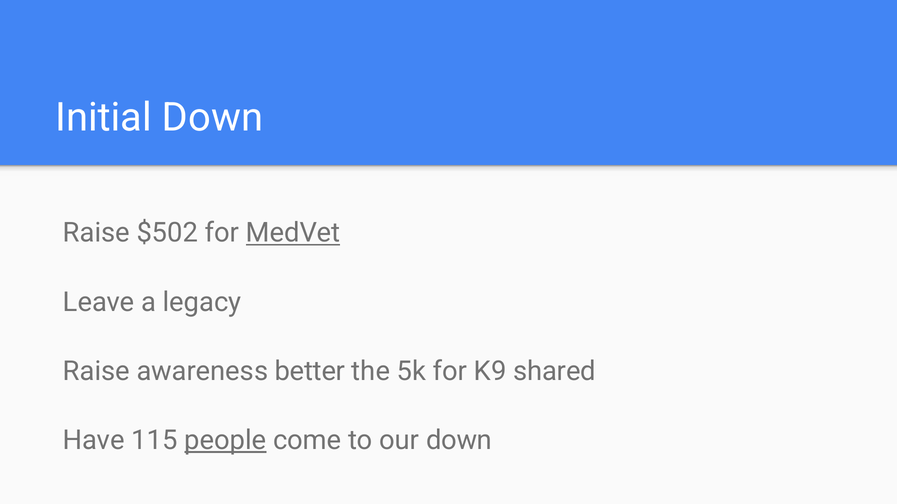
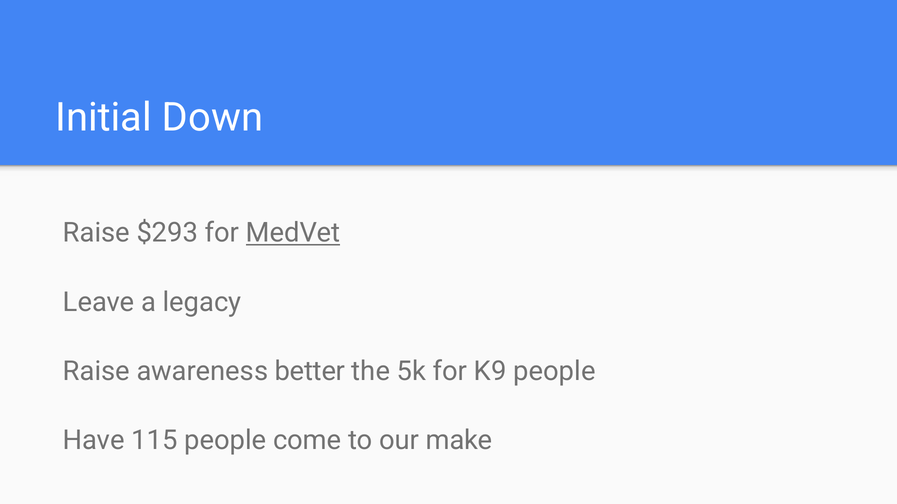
$502: $502 -> $293
K9 shared: shared -> people
people at (225, 441) underline: present -> none
our down: down -> make
